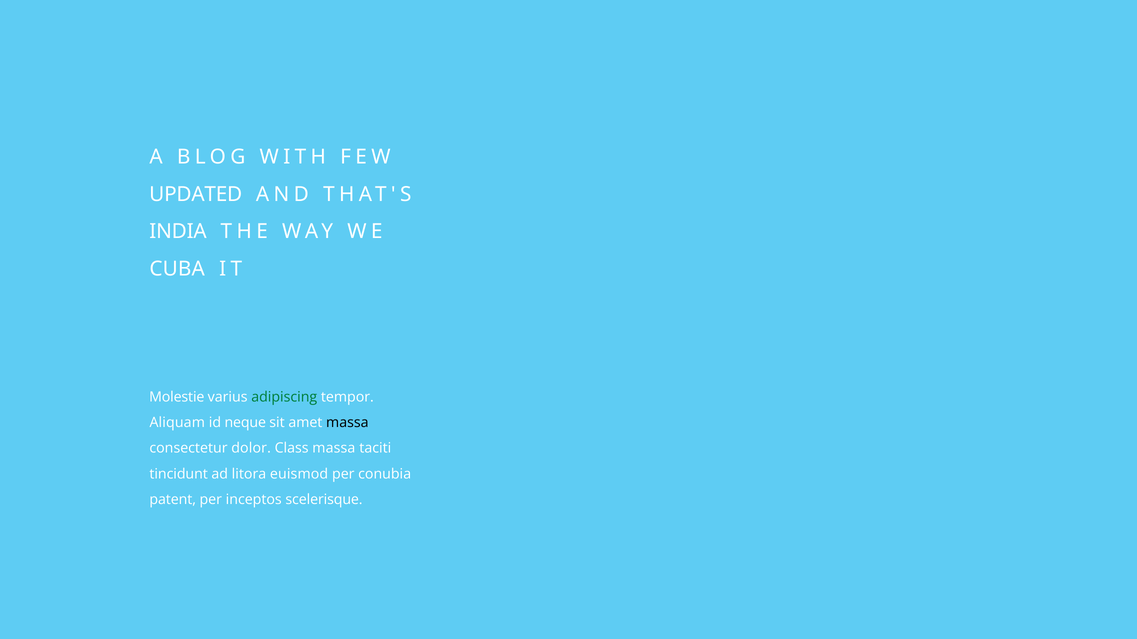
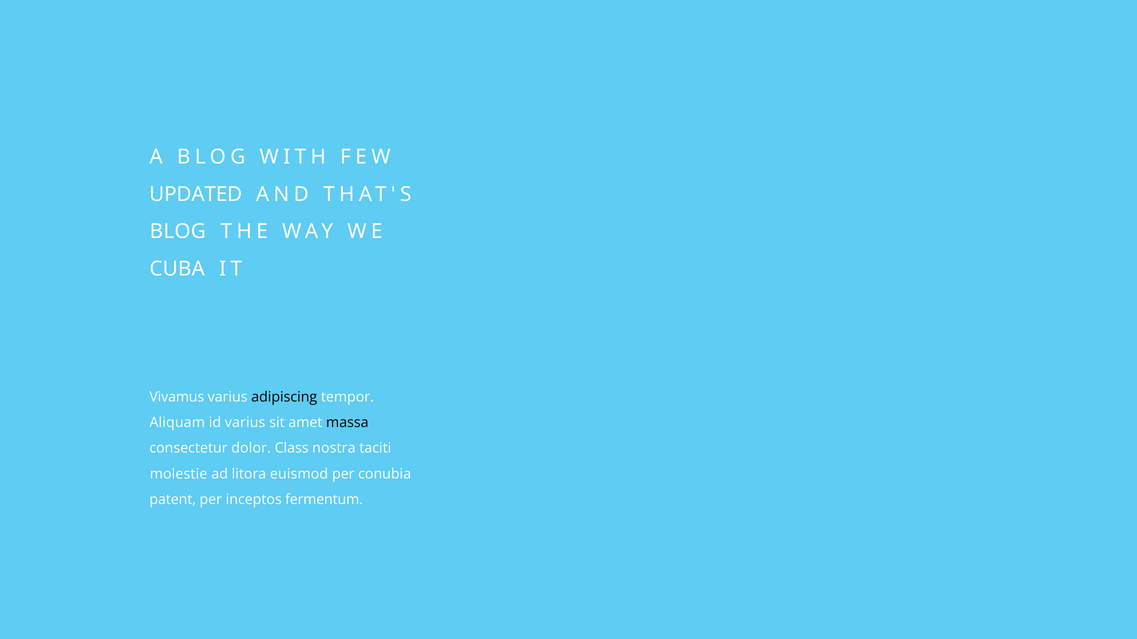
INDIA at (178, 232): INDIA -> BLOG
Molestie: Molestie -> Vivamus
adipiscing colour: green -> black
id neque: neque -> varius
Class massa: massa -> nostra
tincidunt: tincidunt -> molestie
scelerisque: scelerisque -> fermentum
